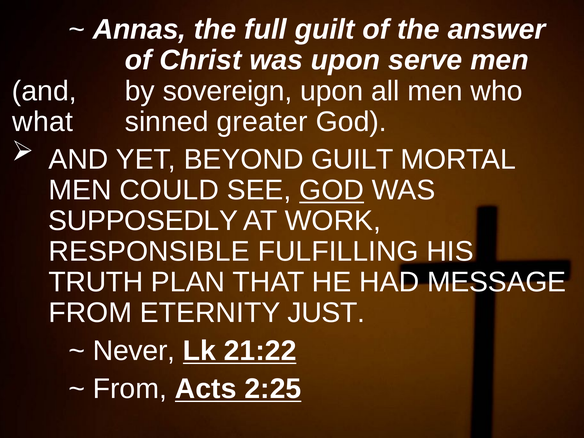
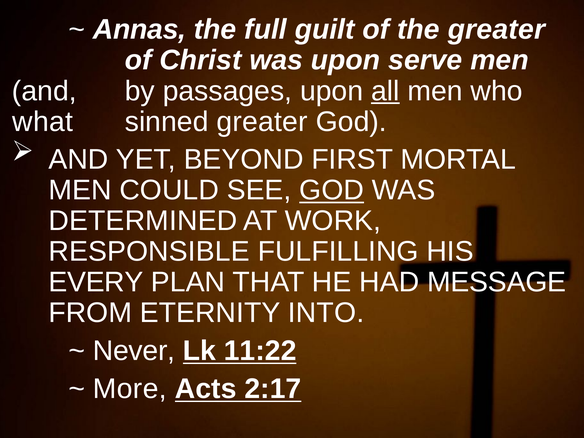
the answer: answer -> greater
sovereign: sovereign -> passages
all underline: none -> present
BEYOND GUILT: GUILT -> FIRST
SUPPOSEDLY: SUPPOSEDLY -> DETERMINED
TRUTH: TRUTH -> EVERY
JUST: JUST -> INTO
21:22: 21:22 -> 11:22
From at (130, 389): From -> More
2:25: 2:25 -> 2:17
